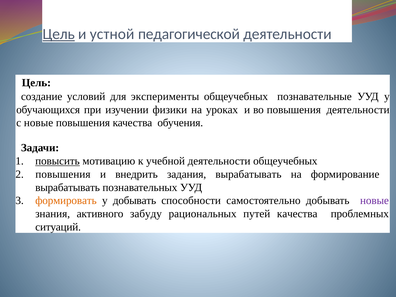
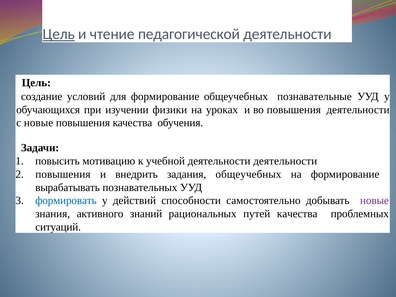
устной: устной -> чтение
для эксперименты: эксперименты -> формирование
повысить underline: present -> none
деятельности общеучебных: общеучебных -> деятельности
задания вырабатывать: вырабатывать -> общеучебных
формировать colour: orange -> blue
у добывать: добывать -> действий
забуду: забуду -> знаний
